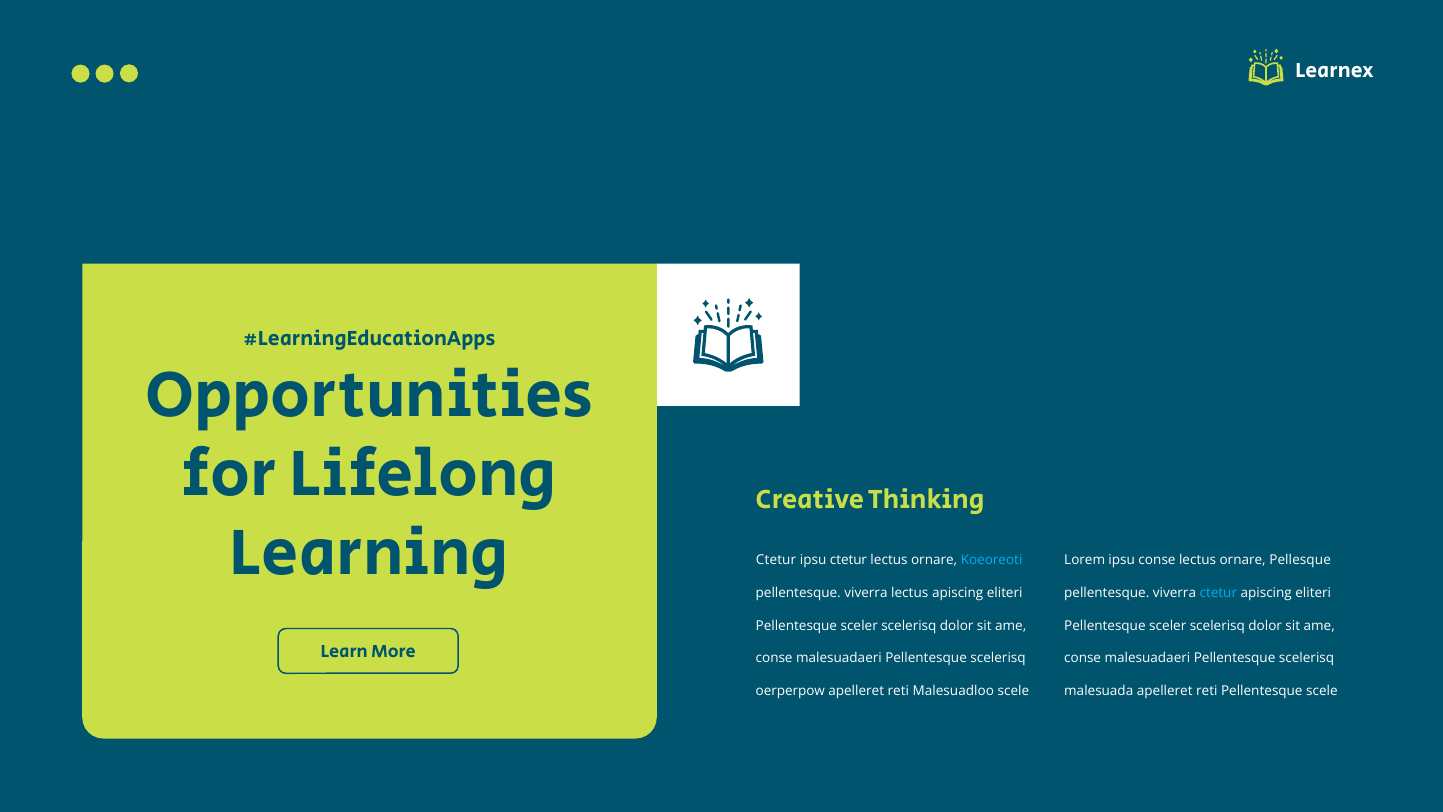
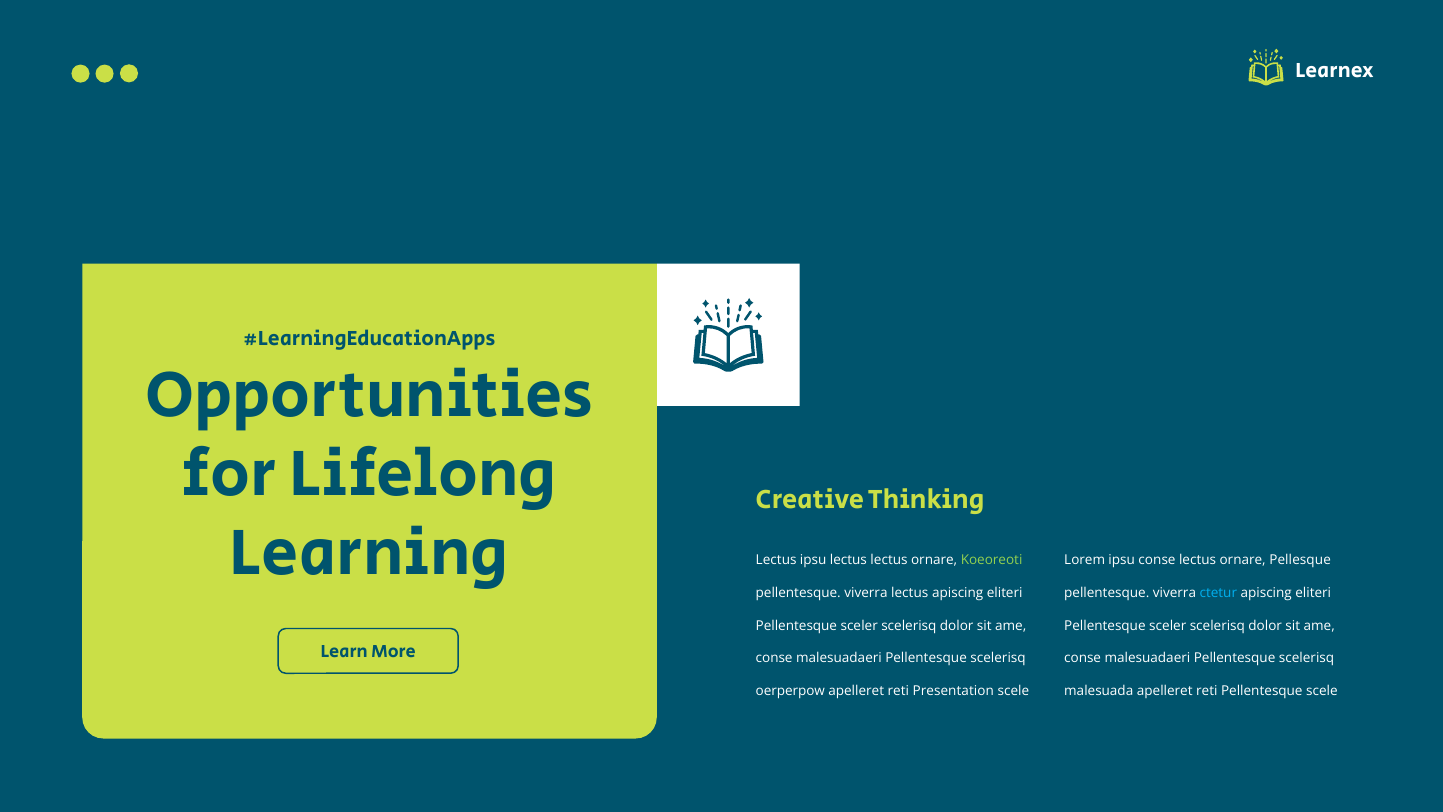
Ctetur at (776, 560): Ctetur -> Lectus
ipsu ctetur: ctetur -> lectus
Koeoreoti colour: light blue -> light green
Malesuadloo: Malesuadloo -> Presentation
